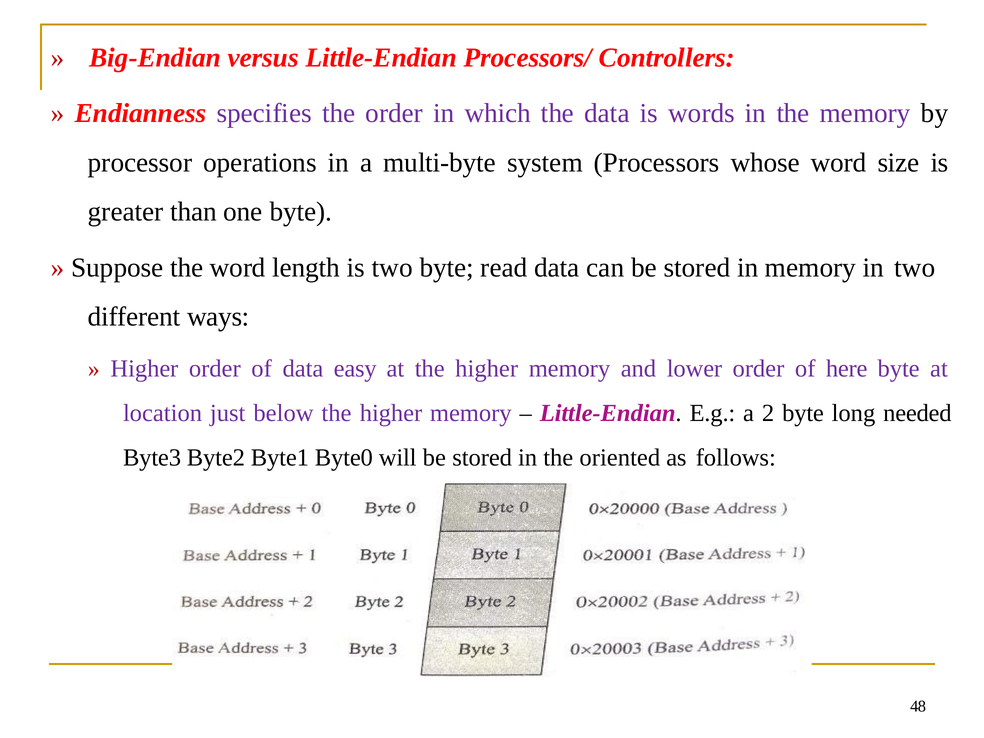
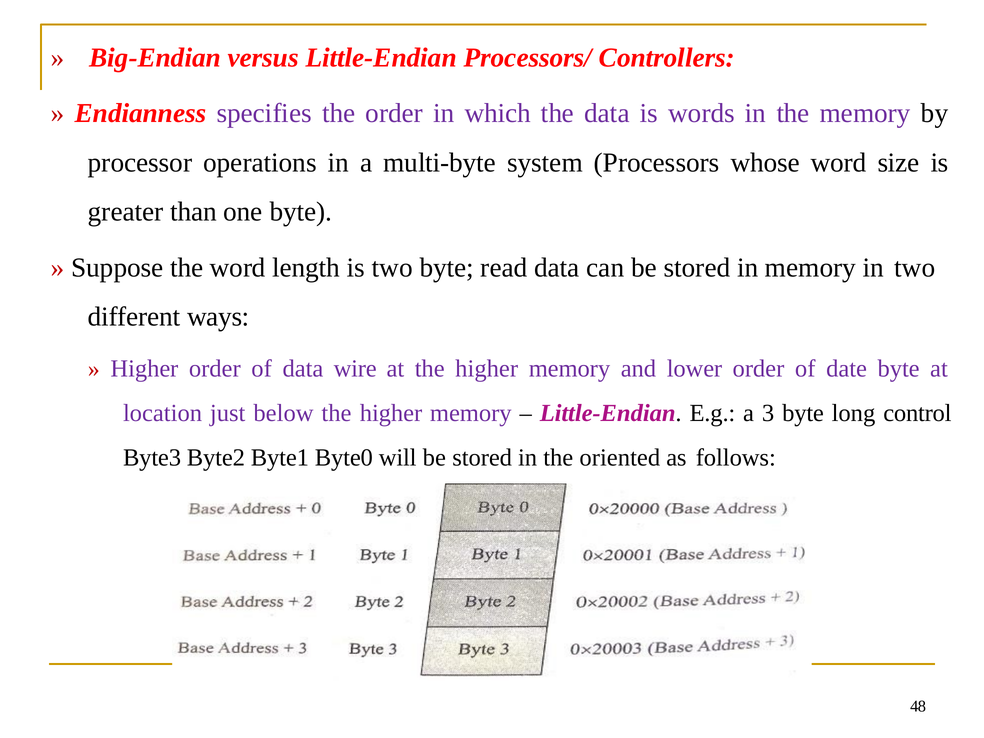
easy: easy -> wire
here: here -> date
2: 2 -> 3
needed: needed -> control
